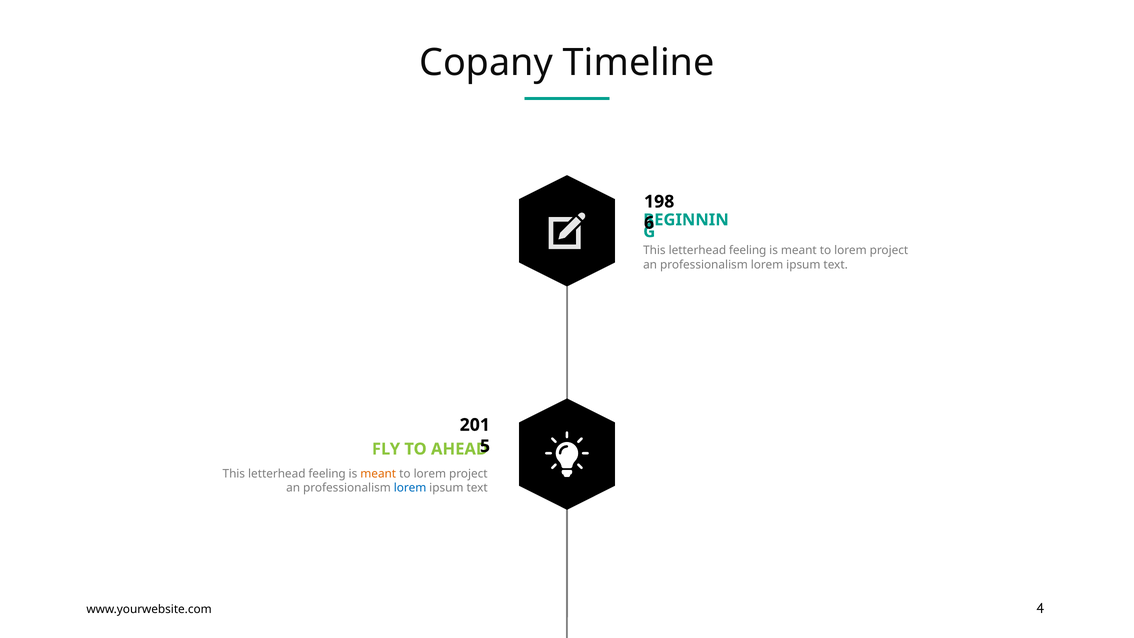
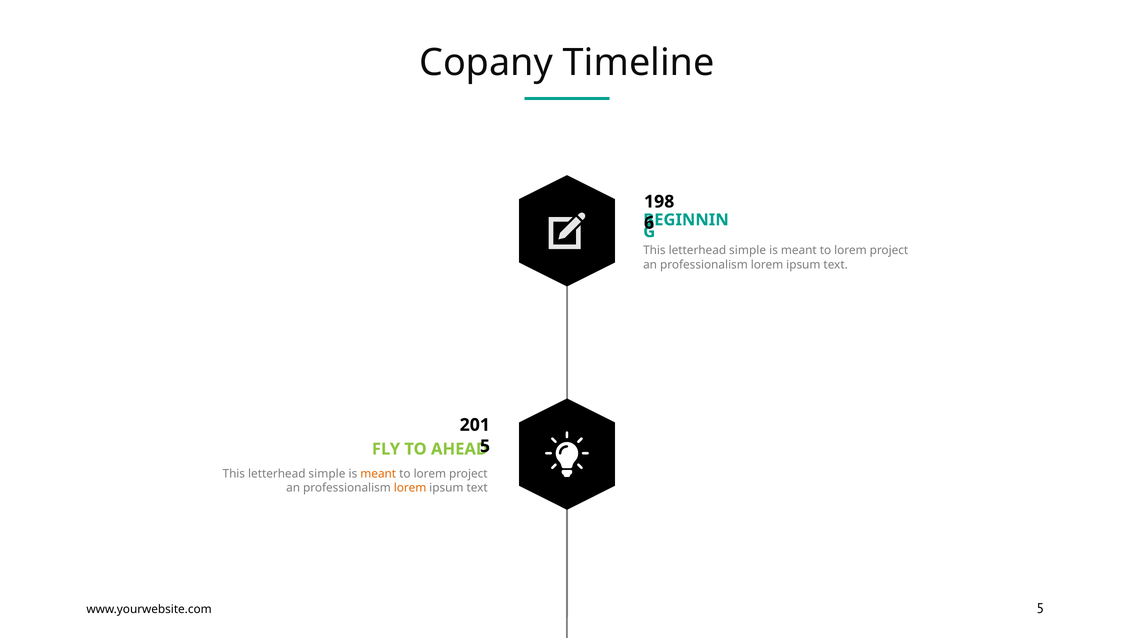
feeling at (748, 250): feeling -> simple
feeling at (327, 474): feeling -> simple
lorem at (410, 488) colour: blue -> orange
www.yourwebsite.com 4: 4 -> 5
